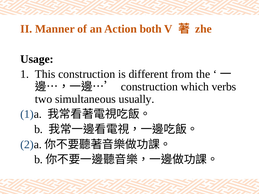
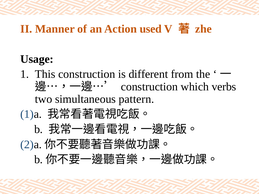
both: both -> used
usually: usually -> pattern
